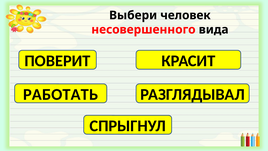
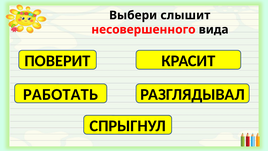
человек: человек -> слышит
